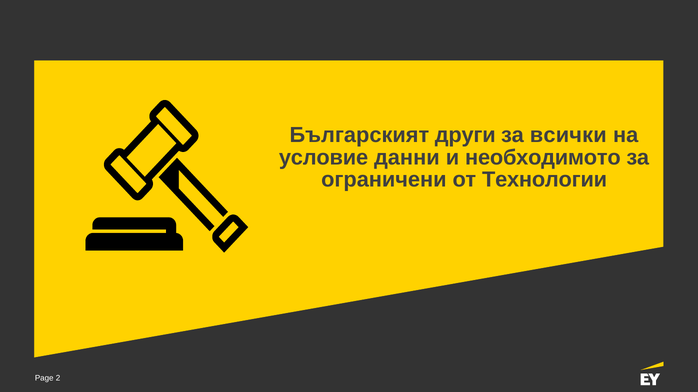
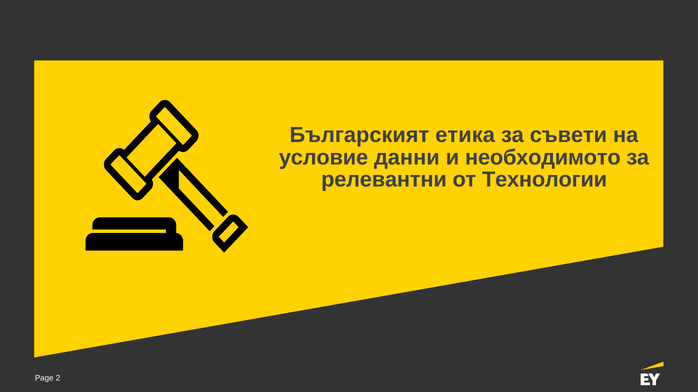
други: други -> етика
всички: всички -> съвети
ограничени: ограничени -> релевантни
